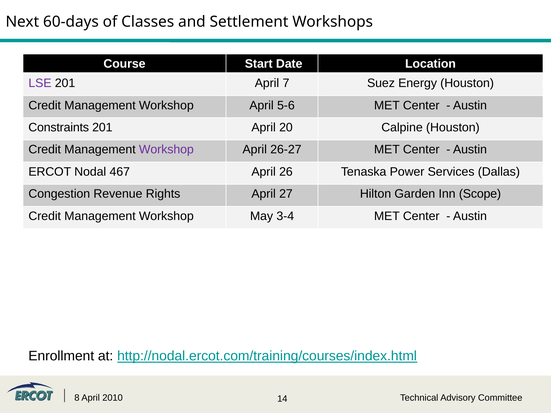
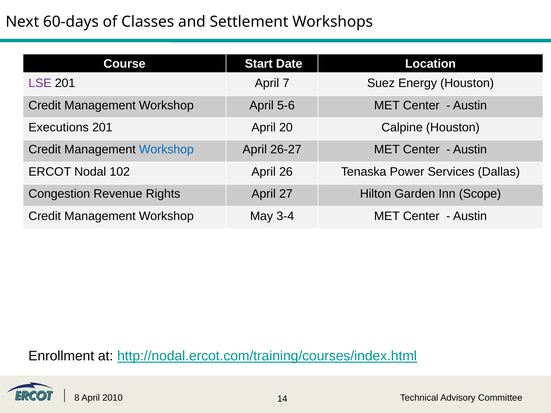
Constraints: Constraints -> Executions
Workshop at (166, 150) colour: purple -> blue
467: 467 -> 102
